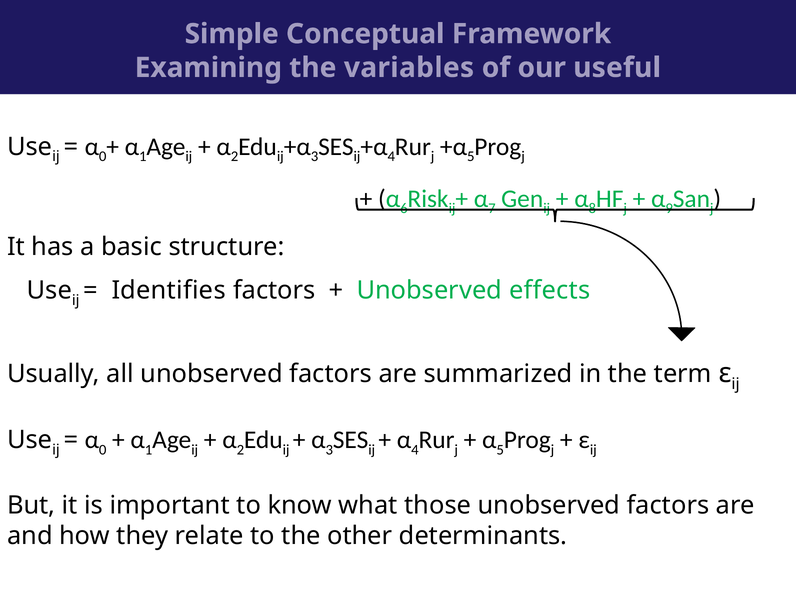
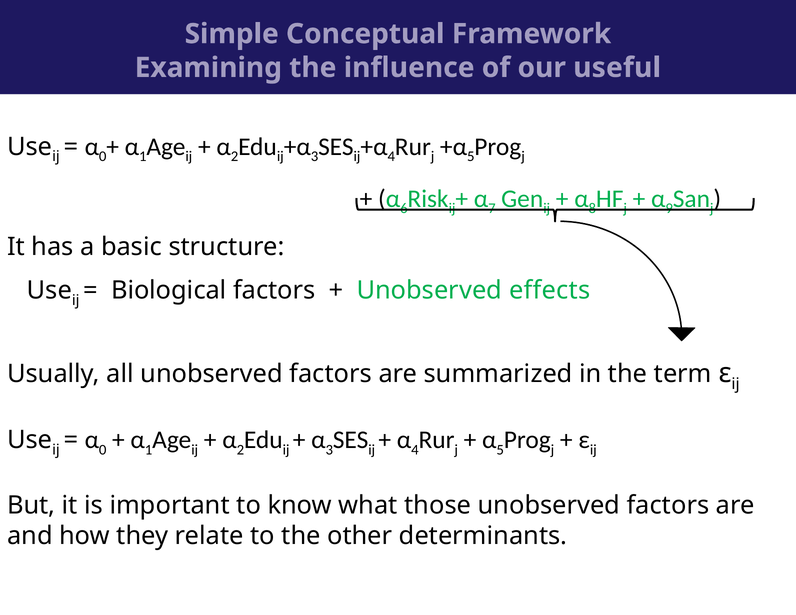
variables: variables -> influence
Identifies: Identifies -> Biological
